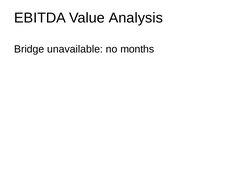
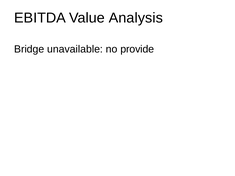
months: months -> provide
